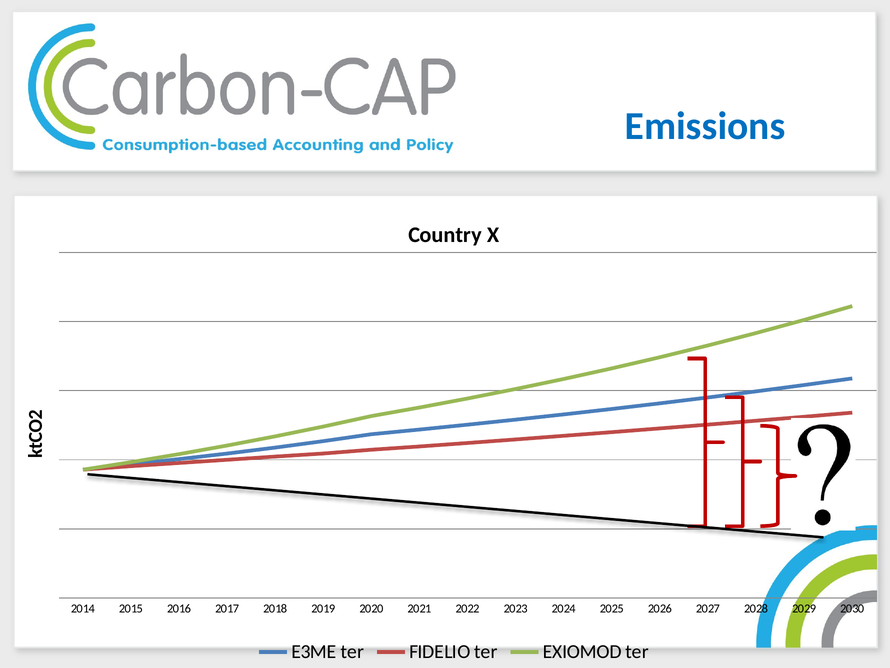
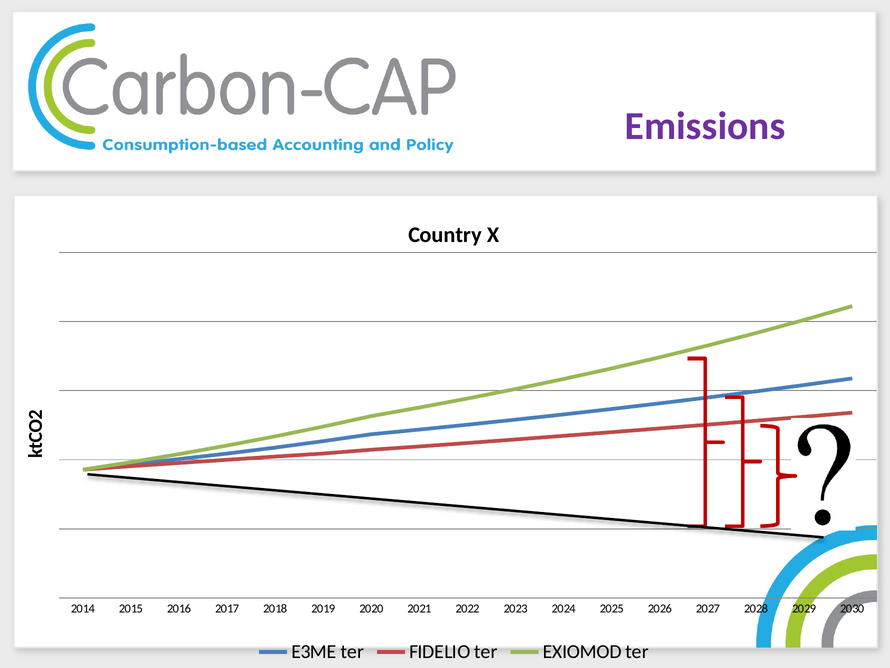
Emissions colour: blue -> purple
